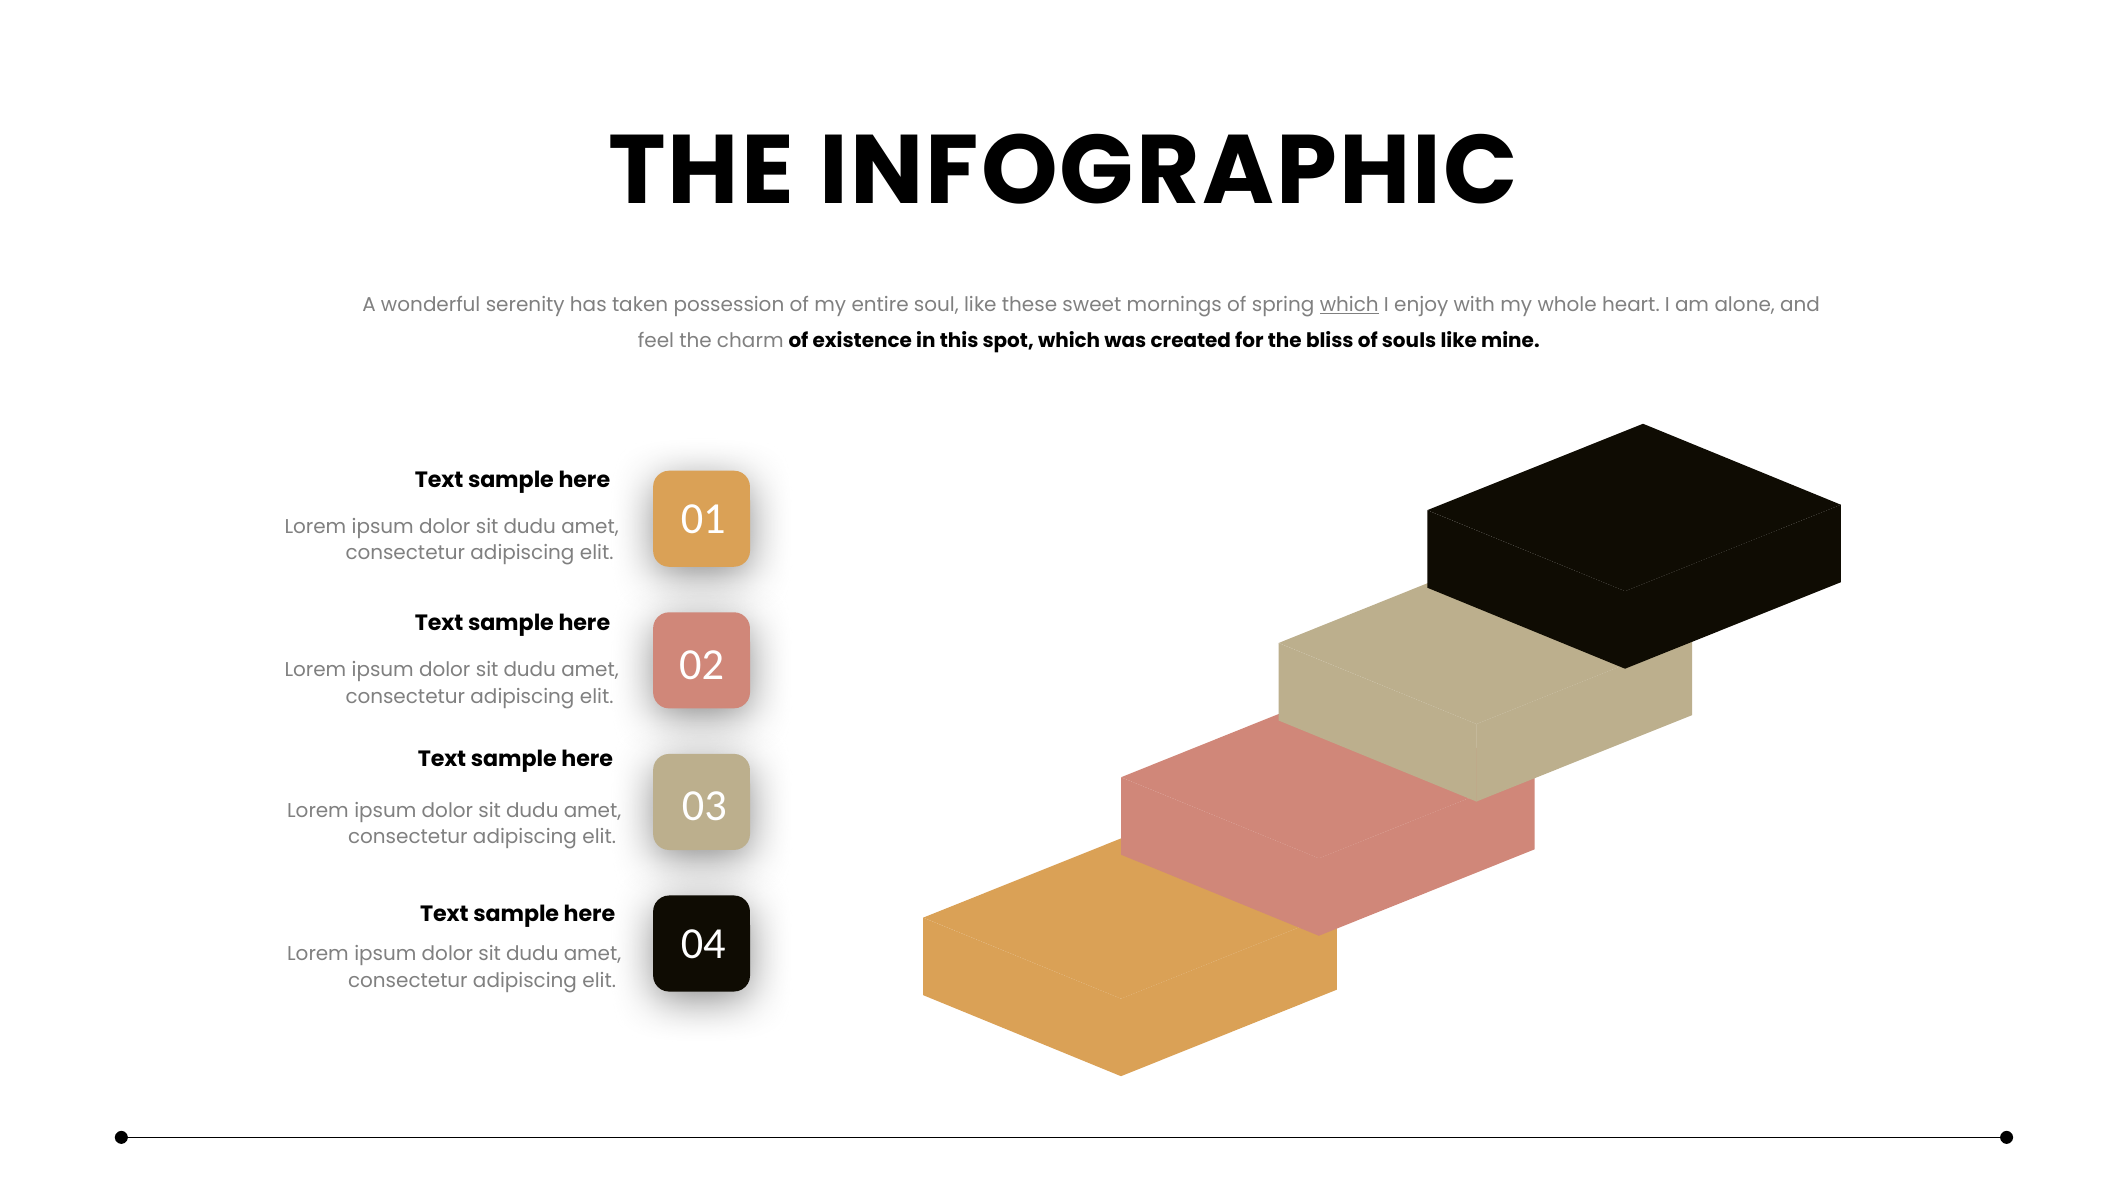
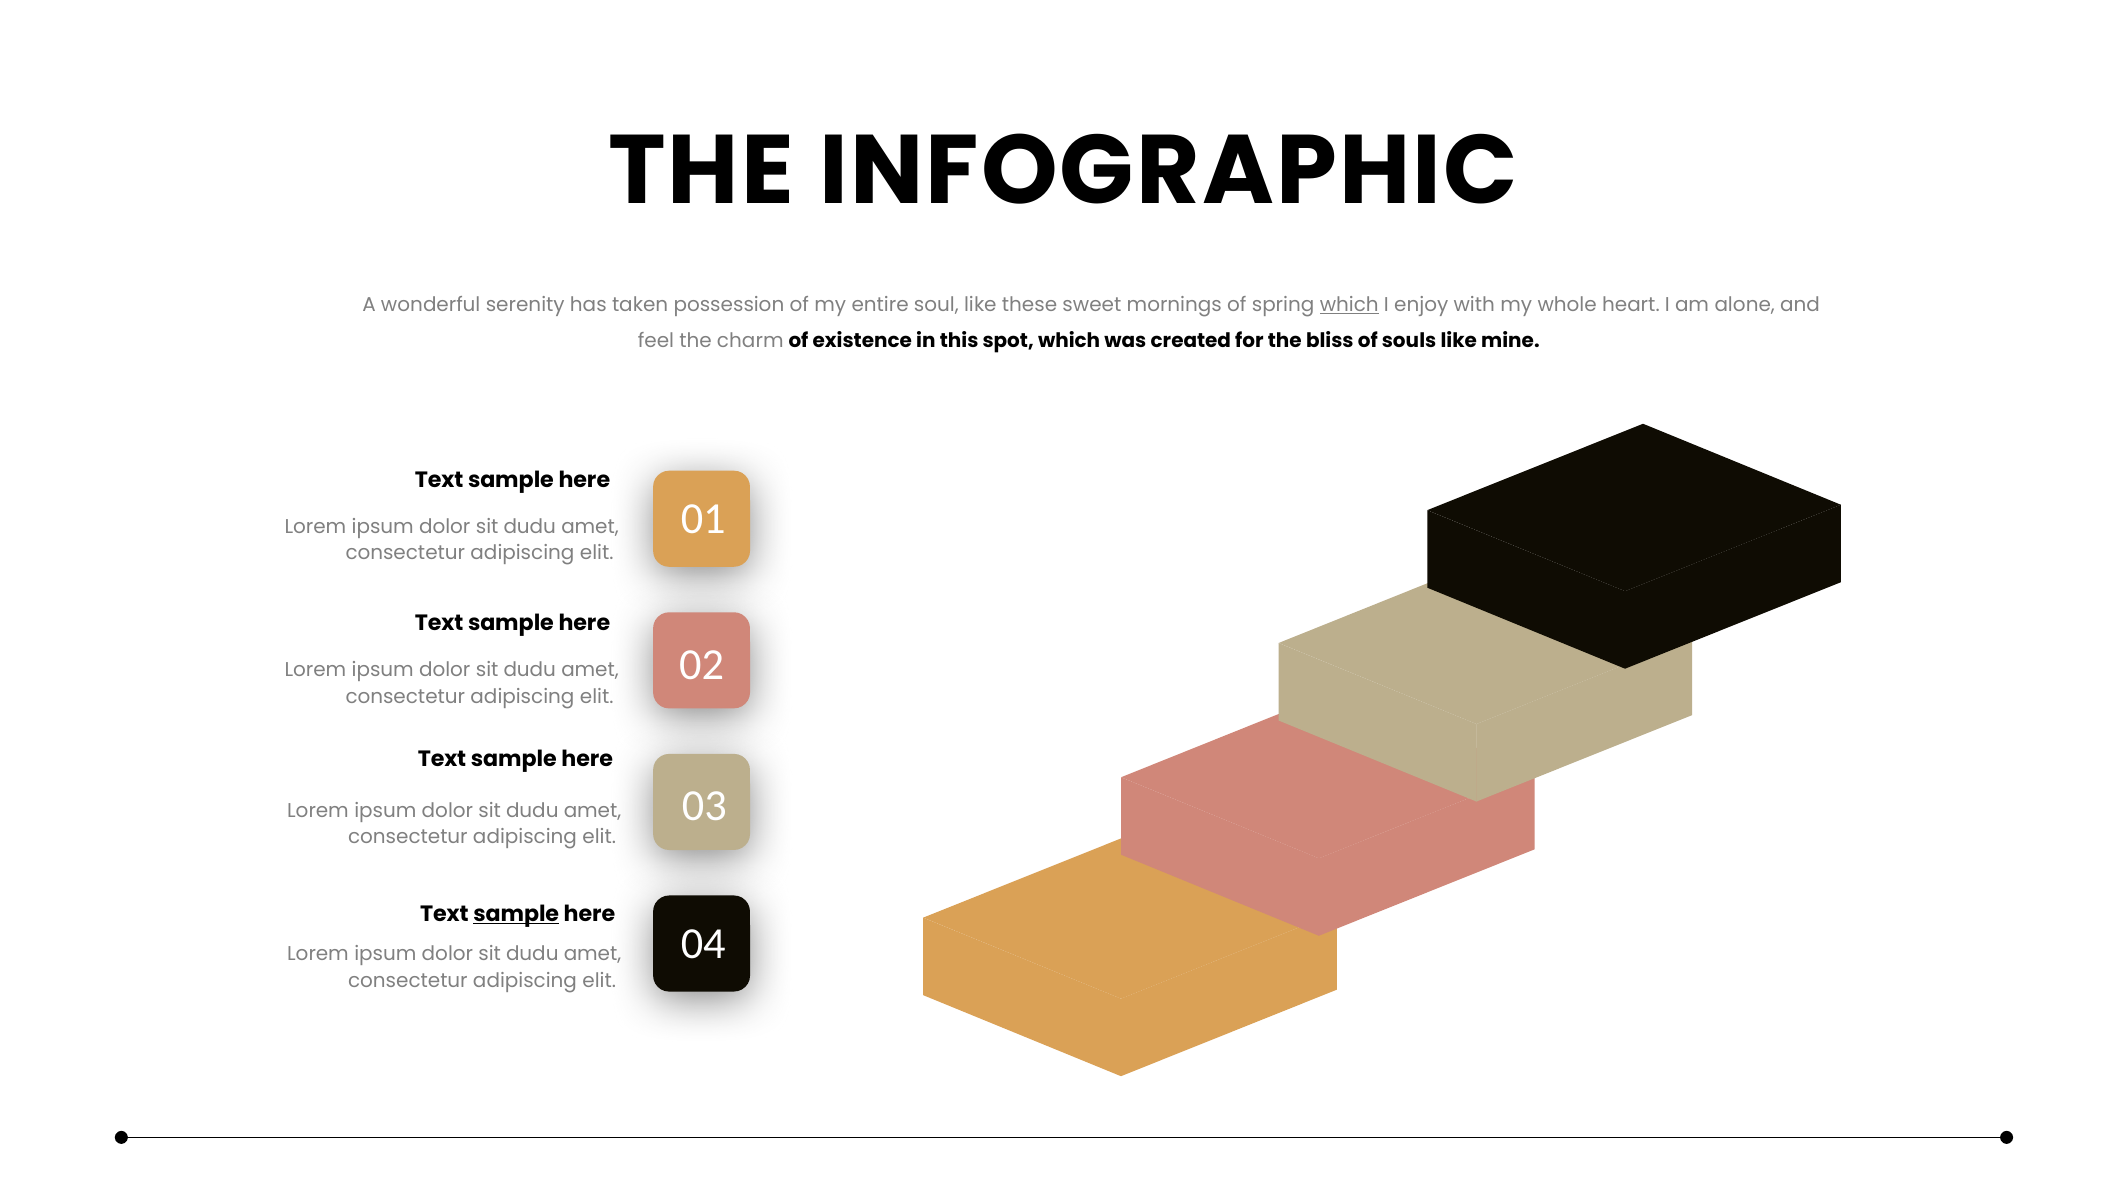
sample at (516, 914) underline: none -> present
